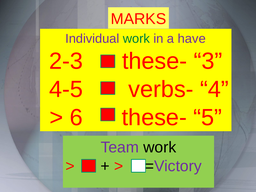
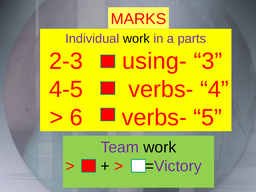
work at (136, 39) colour: green -> black
have: have -> parts
2-3 these-: these- -> using-
6 these-: these- -> verbs-
